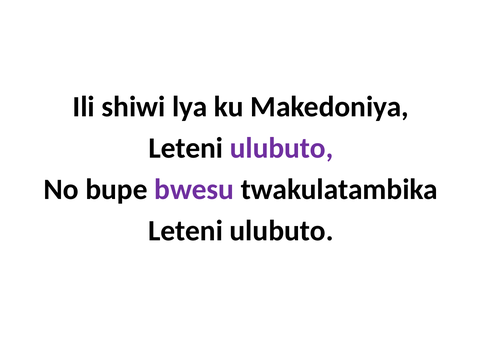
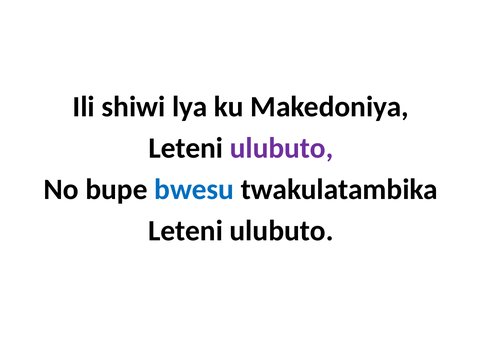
bwesu colour: purple -> blue
